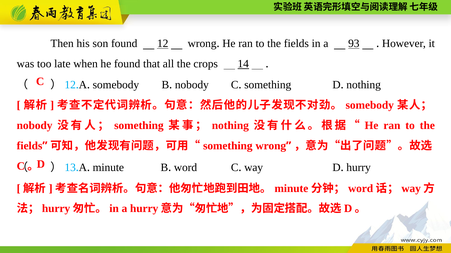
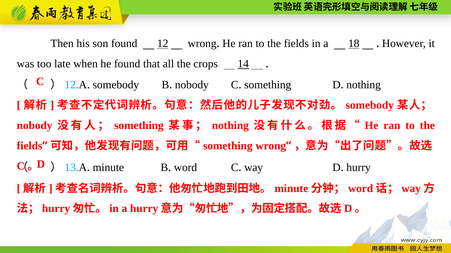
93: 93 -> 18
